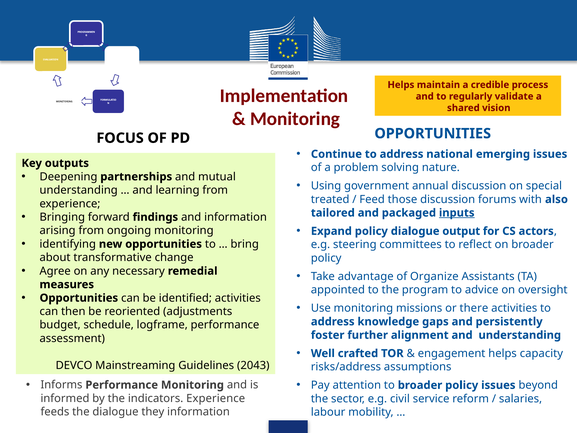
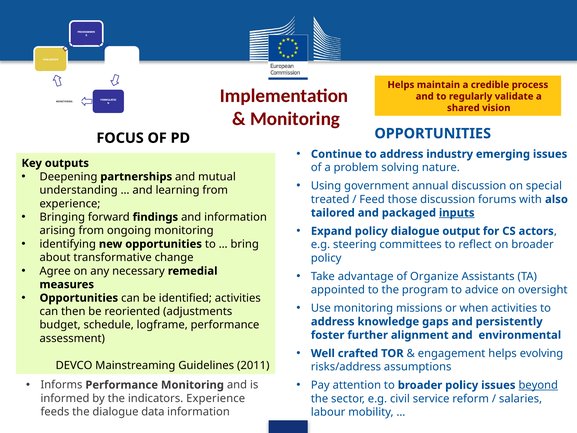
national: national -> industry
there: there -> when
and understanding: understanding -> environmental
capacity: capacity -> evolving
2043: 2043 -> 2011
beyond underline: none -> present
they: they -> data
